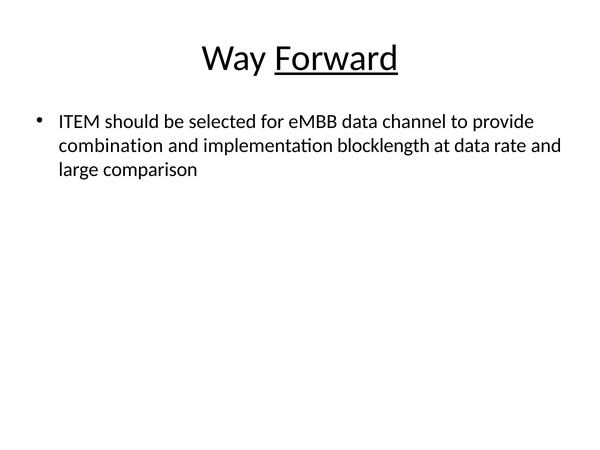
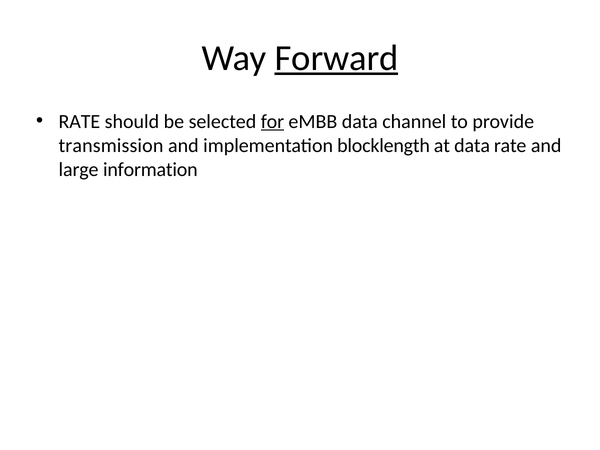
ITEM at (79, 121): ITEM -> RATE
for underline: none -> present
combination: combination -> transmission
comparison: comparison -> information
